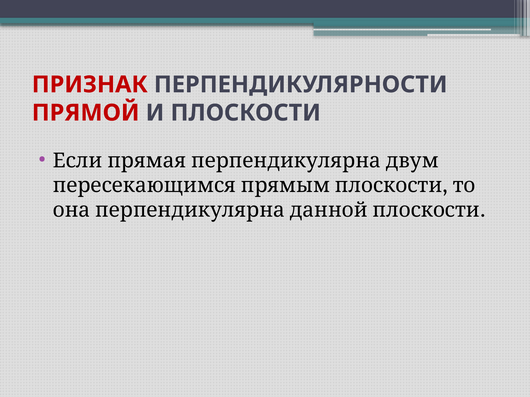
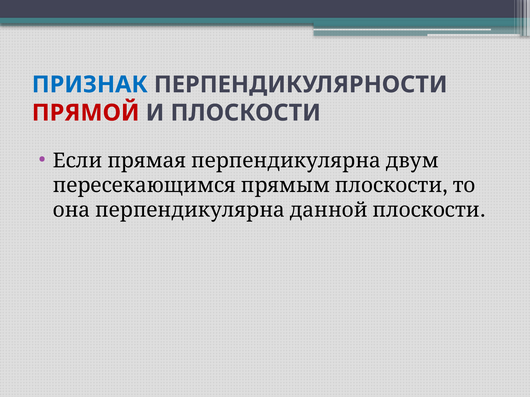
ПРИЗНАК colour: red -> blue
